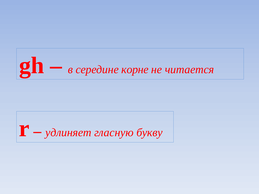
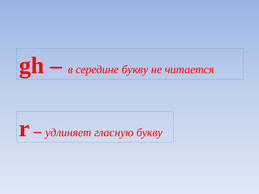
середине корне: корне -> букву
